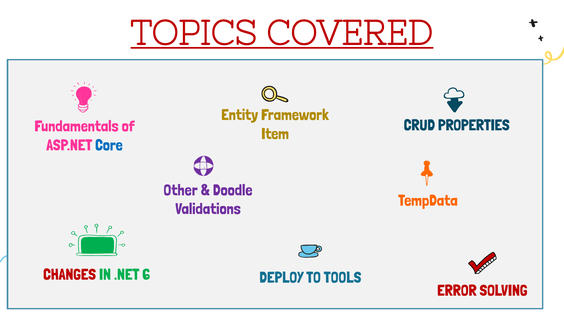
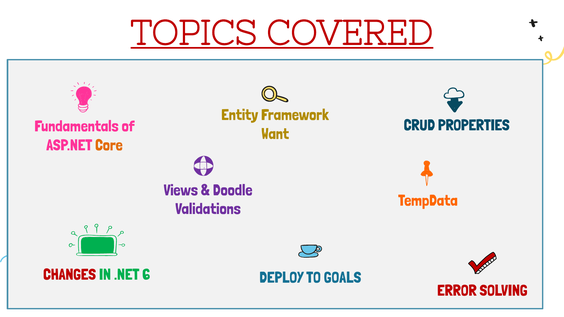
Item: Item -> Want
Core colour: blue -> orange
Other: Other -> Views
TOOLS: TOOLS -> GOALS
